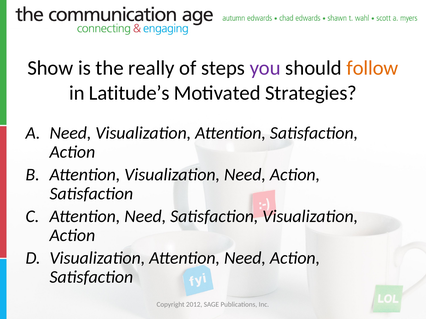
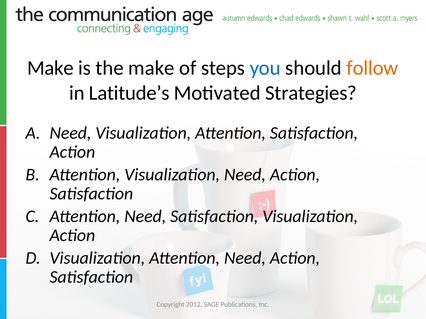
Show at (50, 68): Show -> Make
the really: really -> make
you colour: purple -> blue
